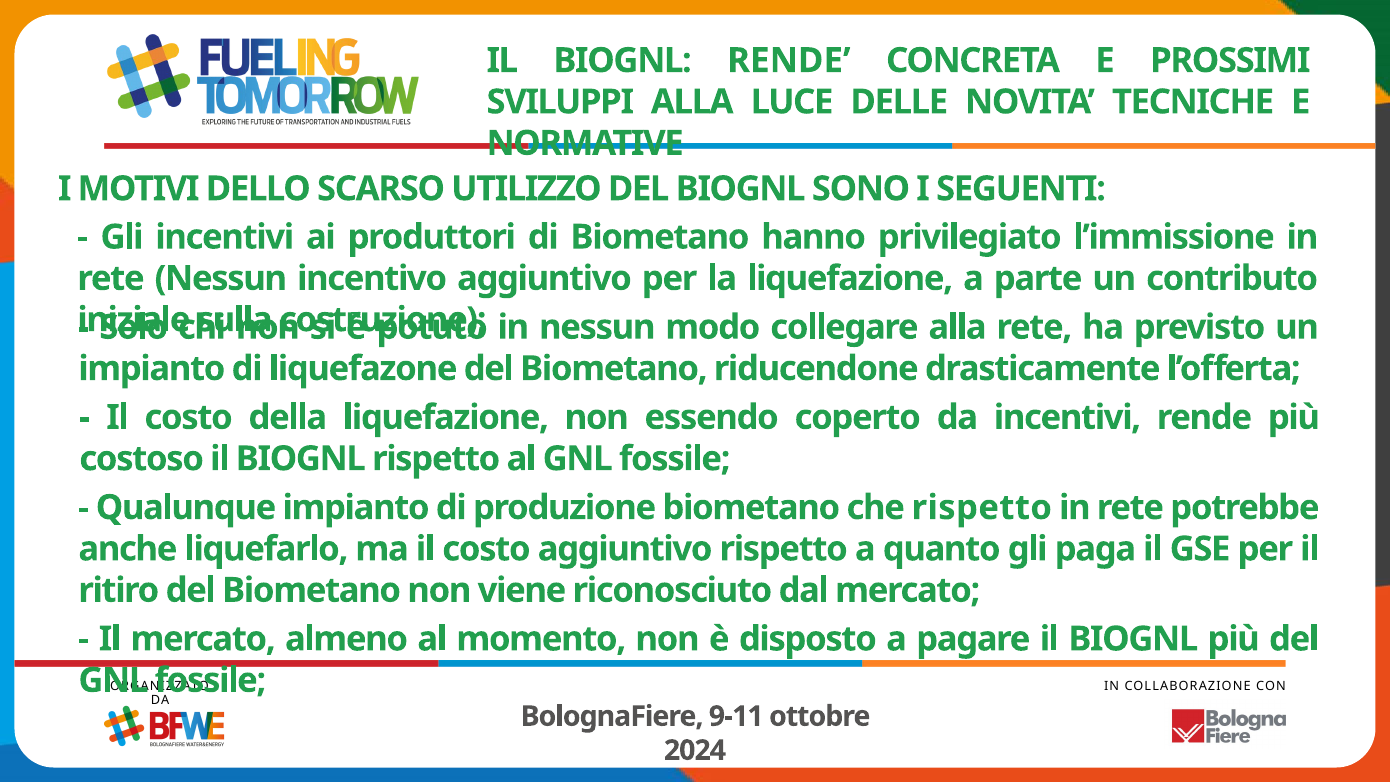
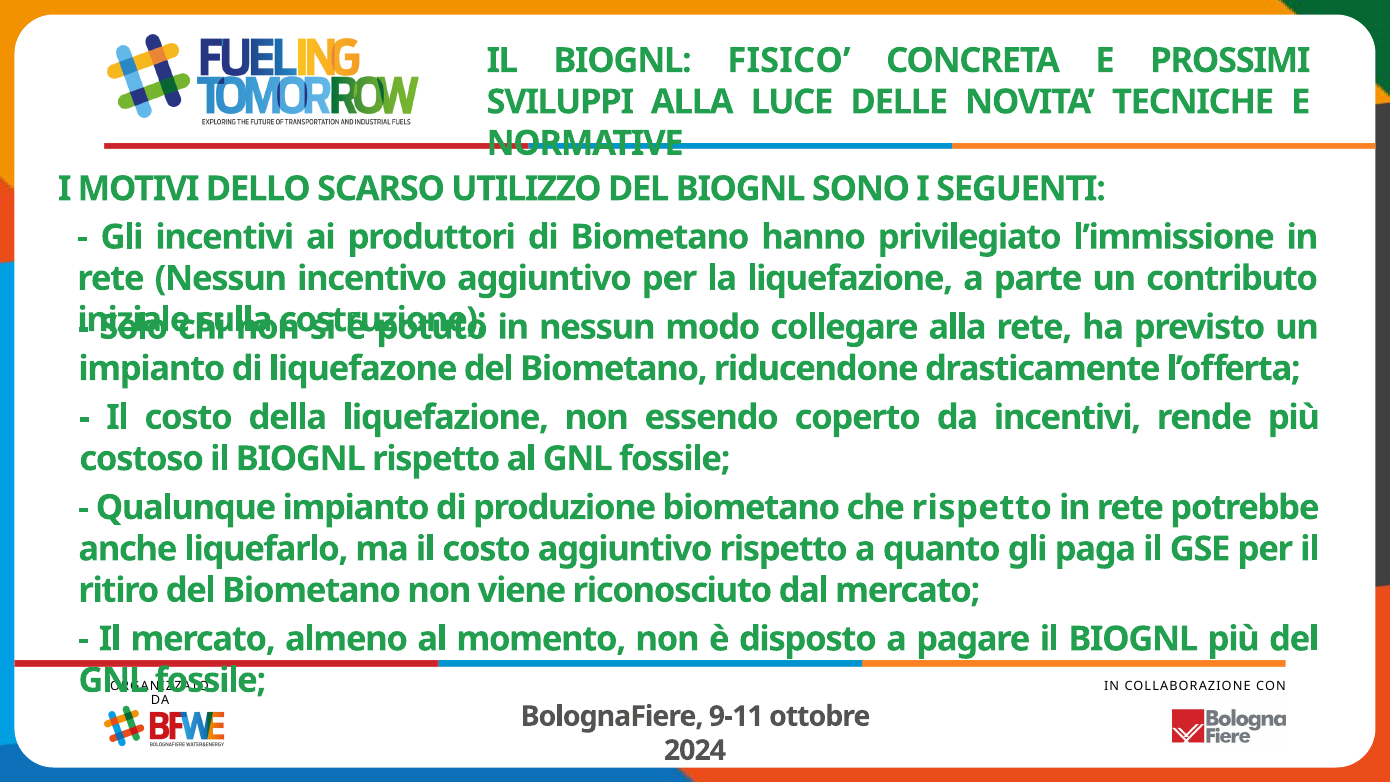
BIOGNL RENDE: RENDE -> FISICO
